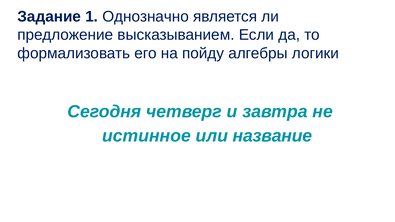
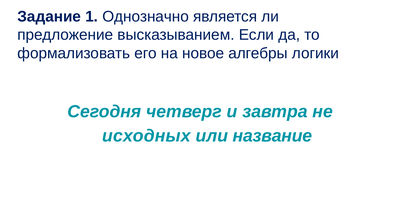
пойду: пойду -> новое
истинное: истинное -> исходных
